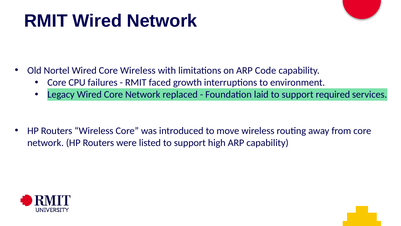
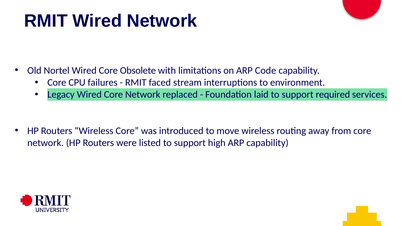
Core Wireless: Wireless -> Obsolete
growth: growth -> stream
